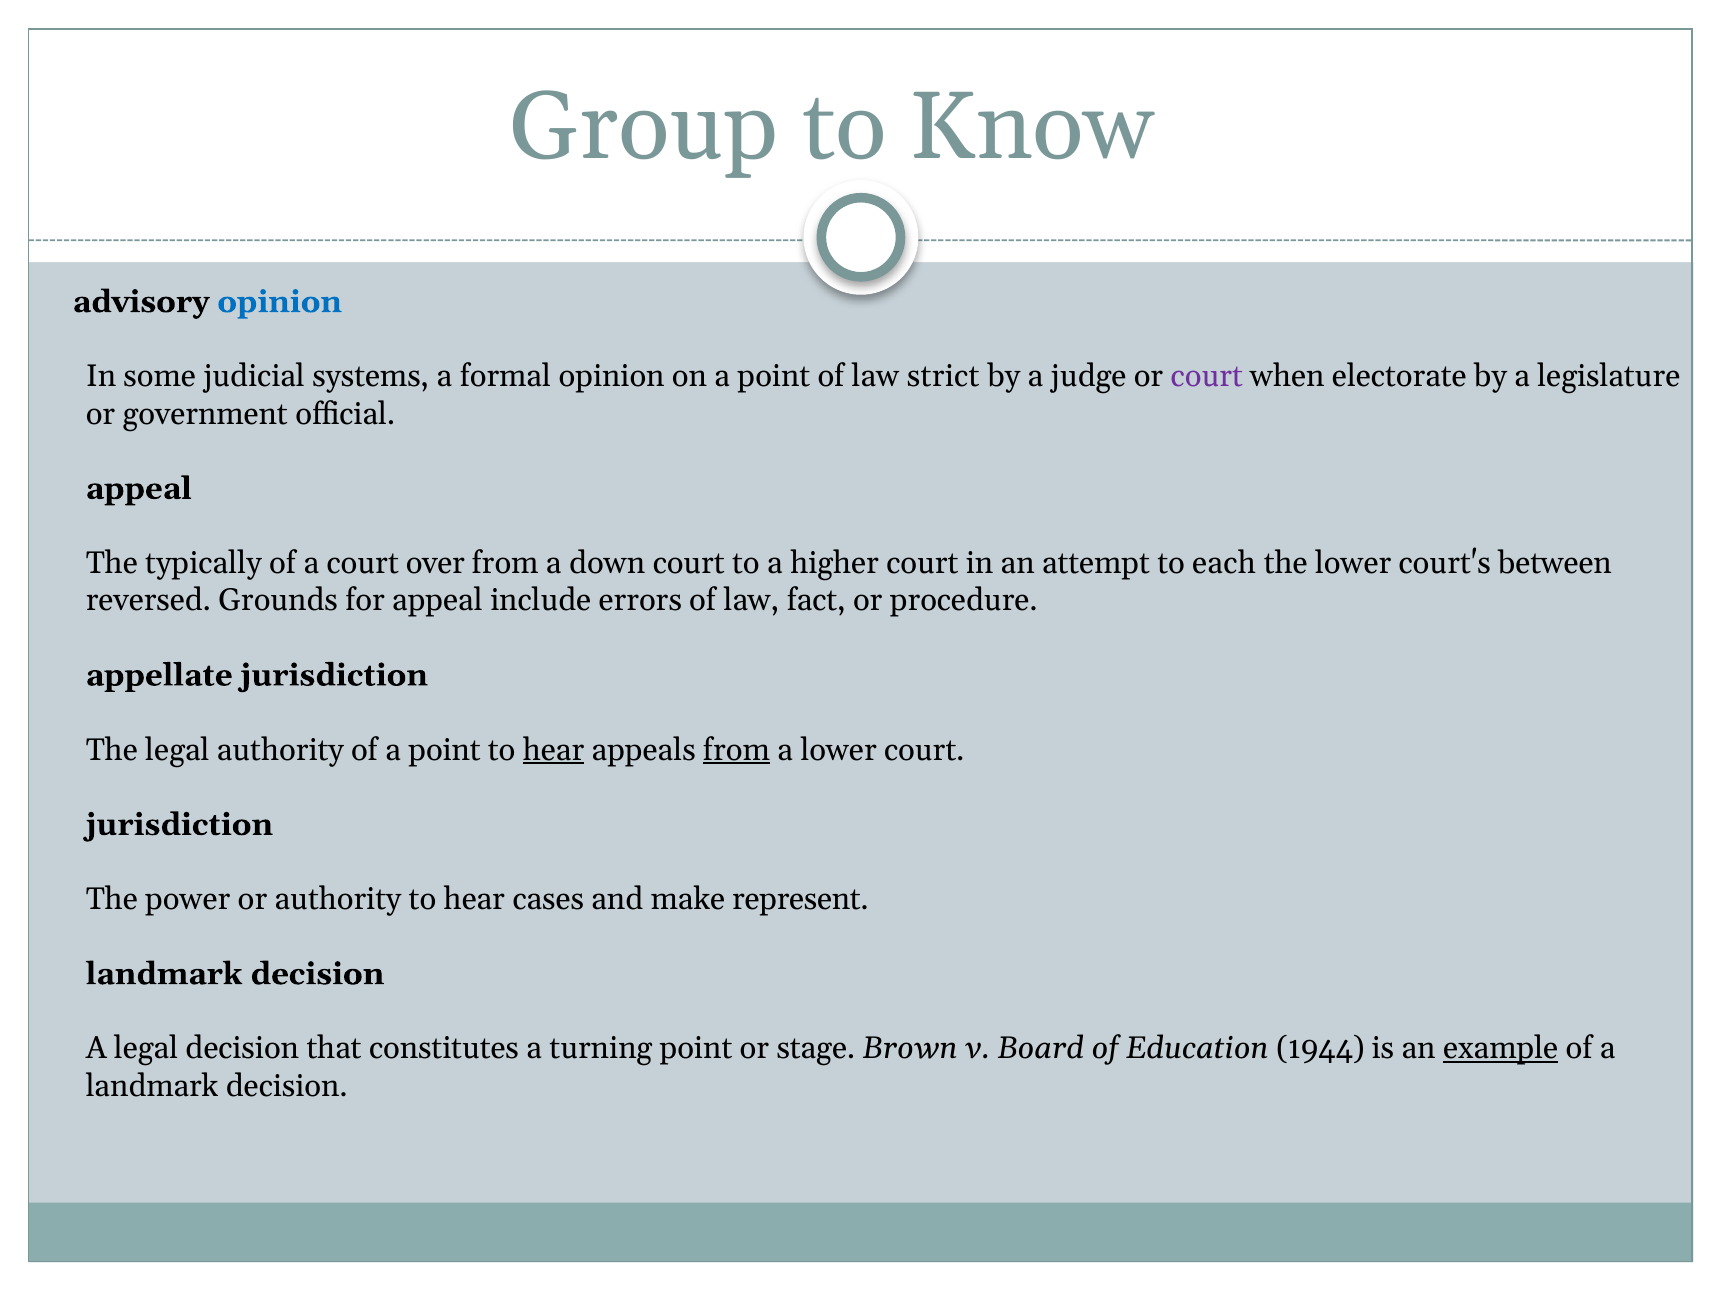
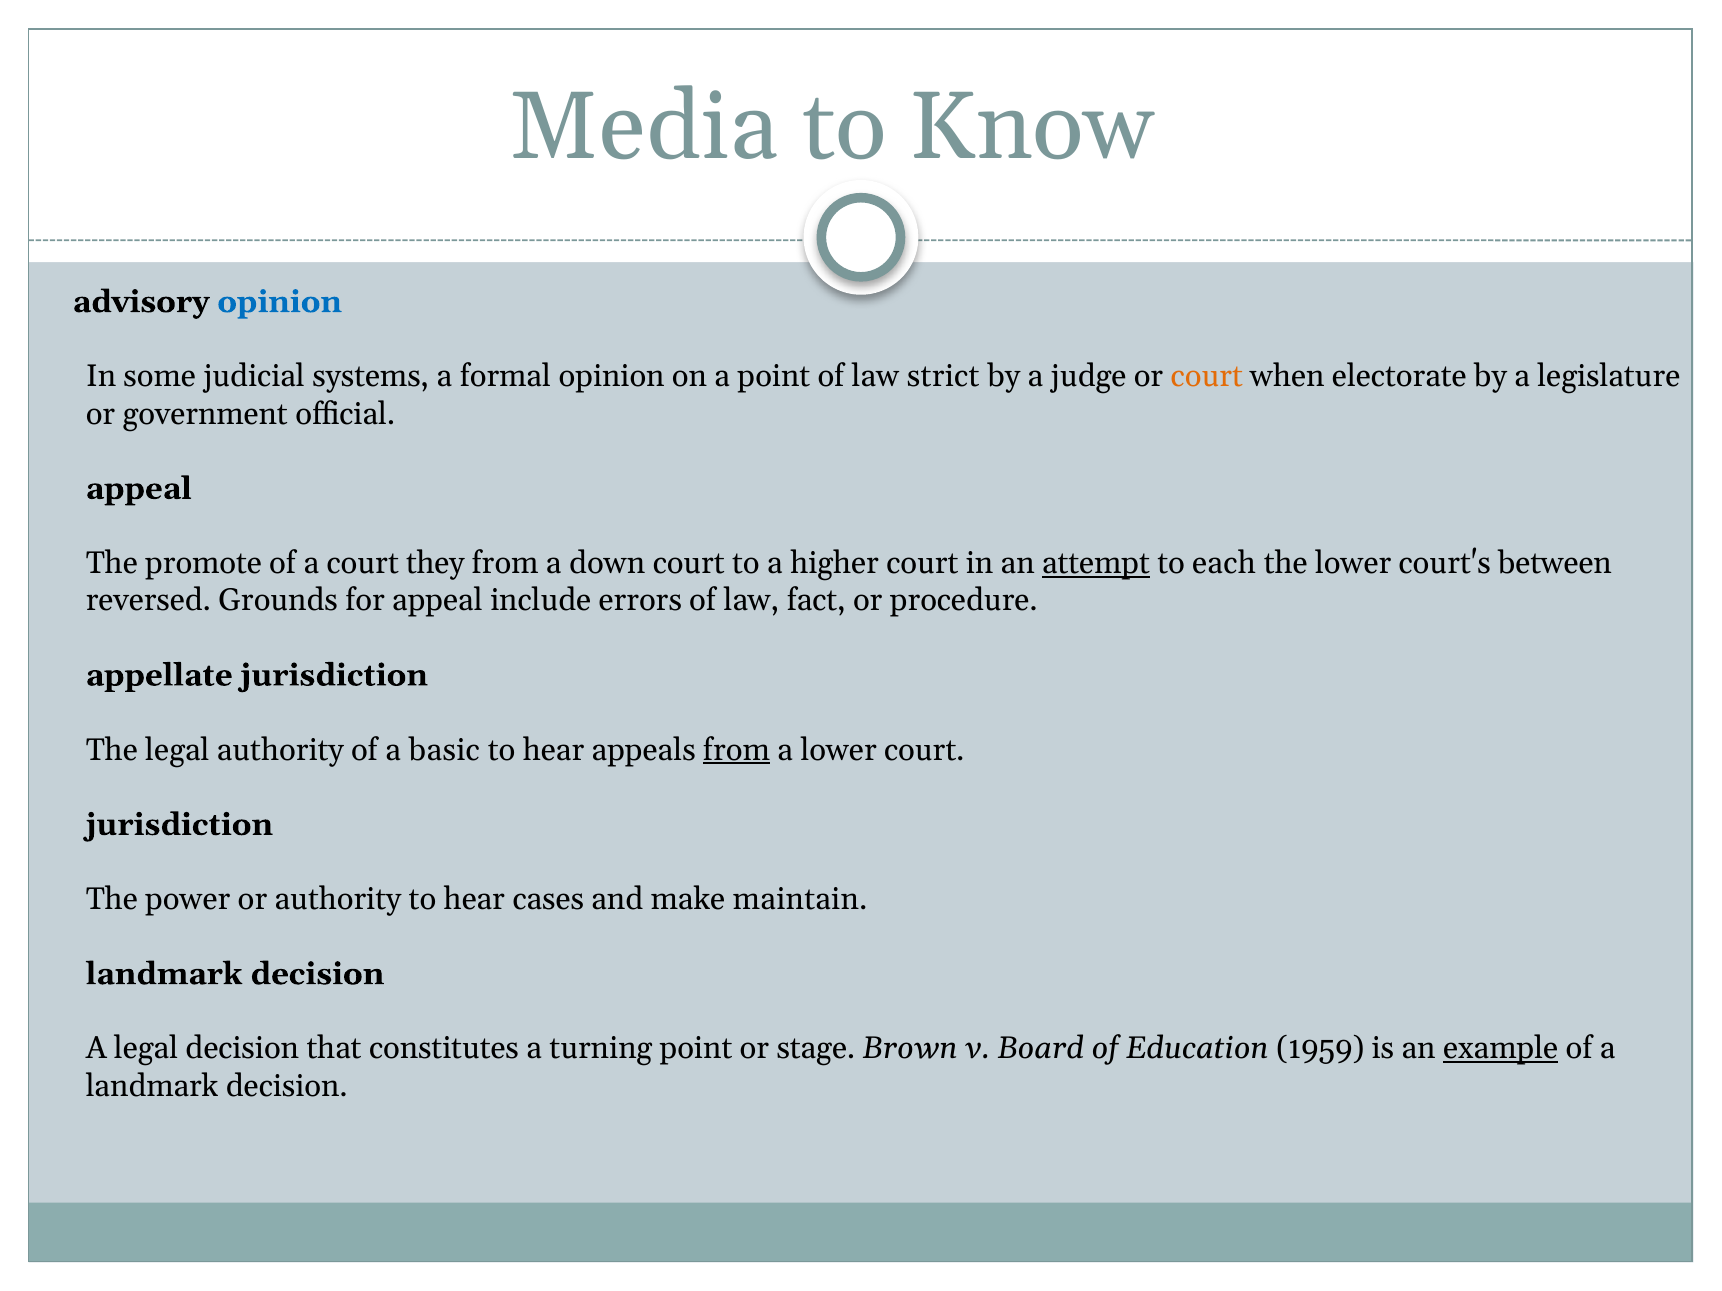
Group: Group -> Media
court at (1207, 377) colour: purple -> orange
typically: typically -> promote
over: over -> they
attempt underline: none -> present
of a point: point -> basic
hear at (554, 750) underline: present -> none
represent: represent -> maintain
1944: 1944 -> 1959
